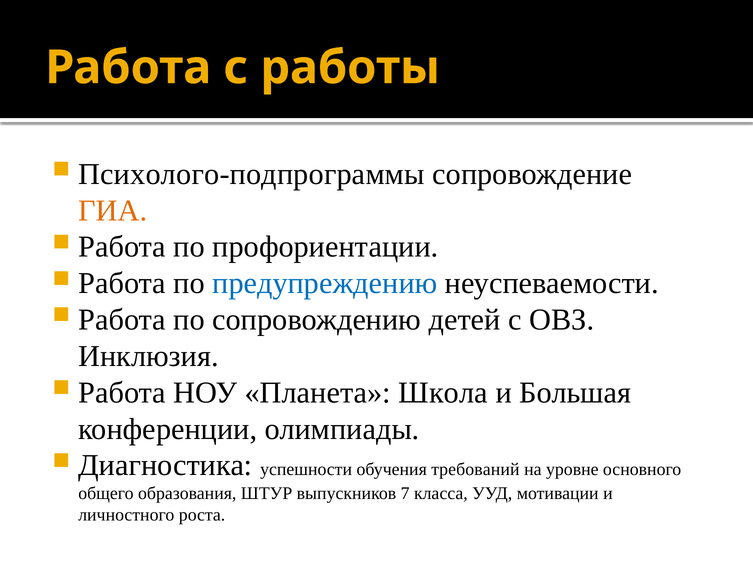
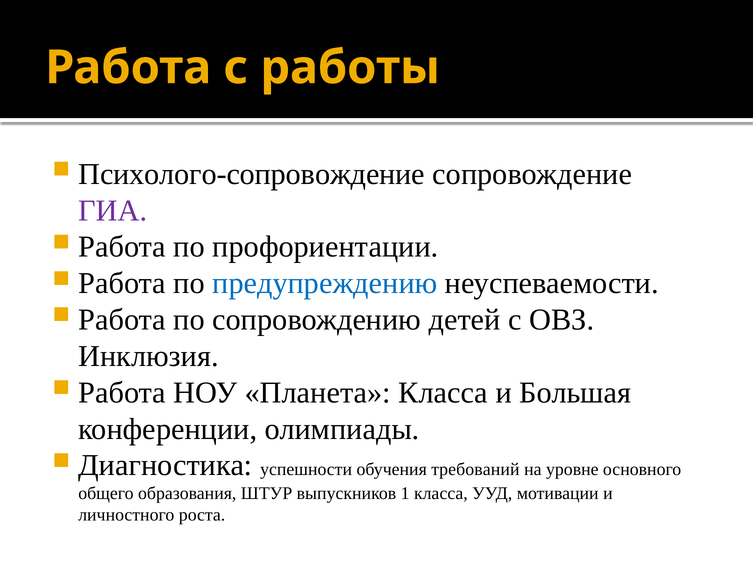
Психолого-подпрограммы: Психолого-подпрограммы -> Психолого-сопровождение
ГИА colour: orange -> purple
Планета Школа: Школа -> Класса
7: 7 -> 1
